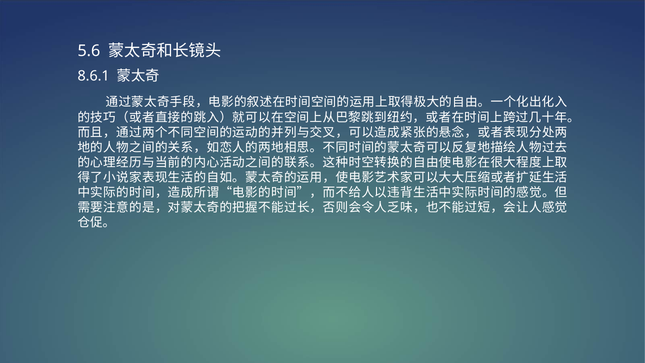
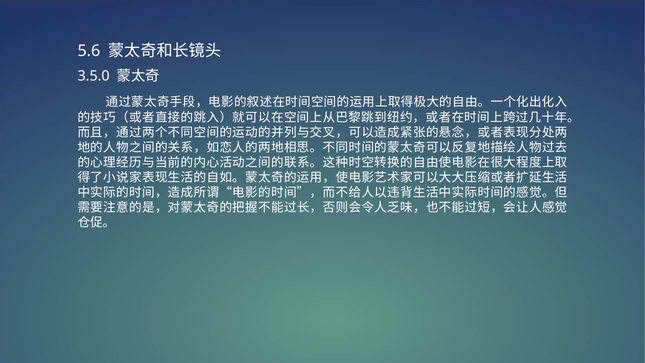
8.6.1: 8.6.1 -> 3.5.0
